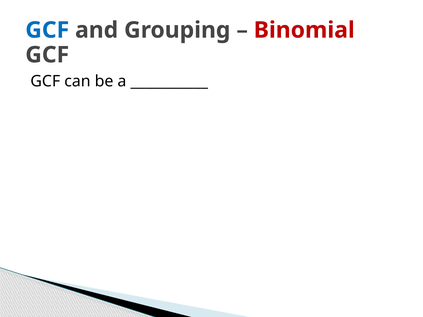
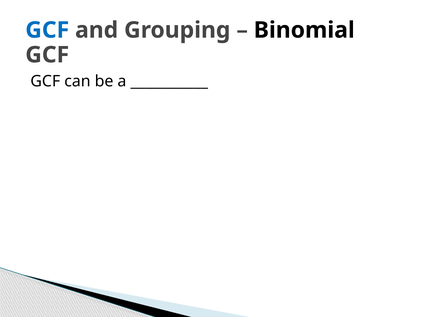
Binomial colour: red -> black
